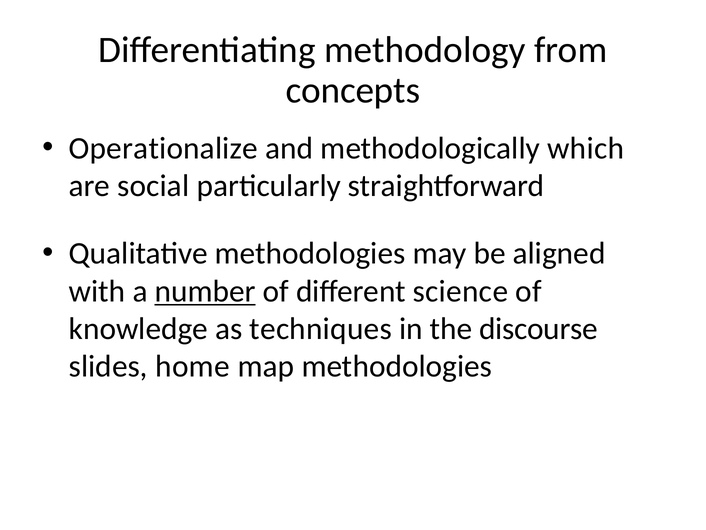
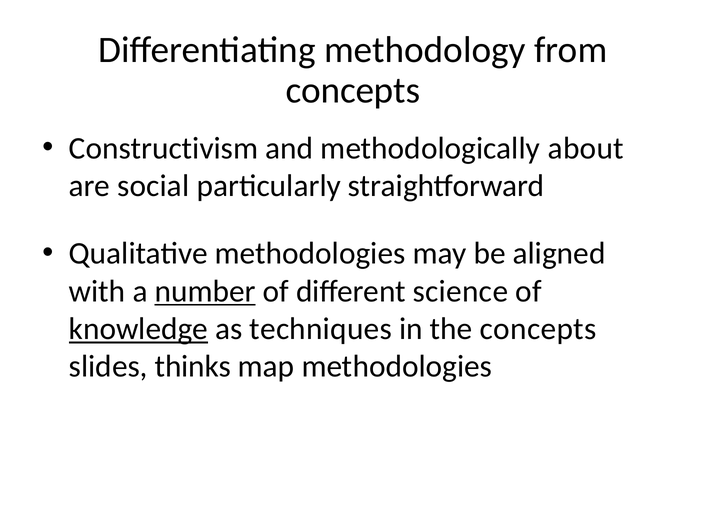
Operationalize: Operationalize -> Constructivism
which: which -> about
knowledge underline: none -> present
the discourse: discourse -> concepts
home: home -> thinks
